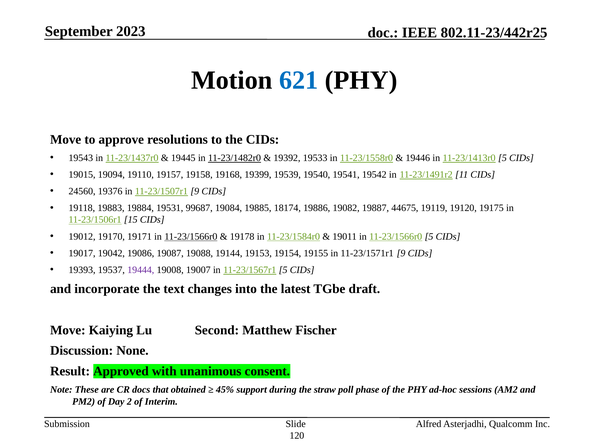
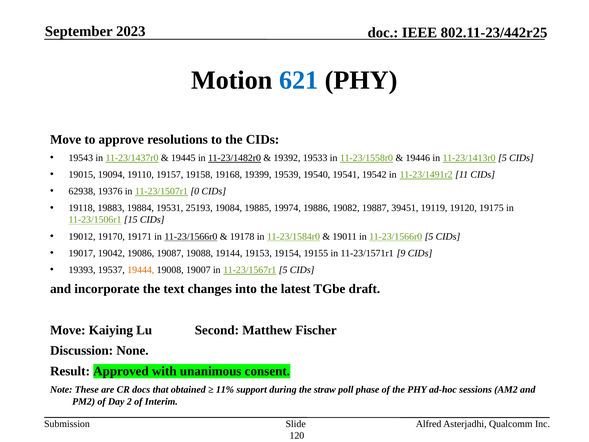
24560: 24560 -> 62938
11-23/1507r1 9: 9 -> 0
99687: 99687 -> 25193
18174: 18174 -> 19974
44675: 44675 -> 39451
19444 colour: purple -> orange
45%: 45% -> 11%
